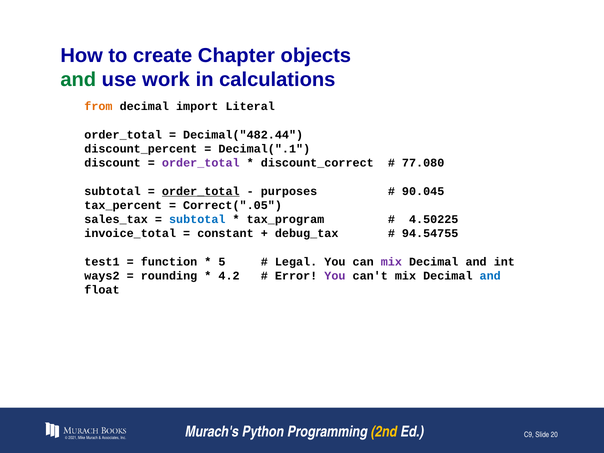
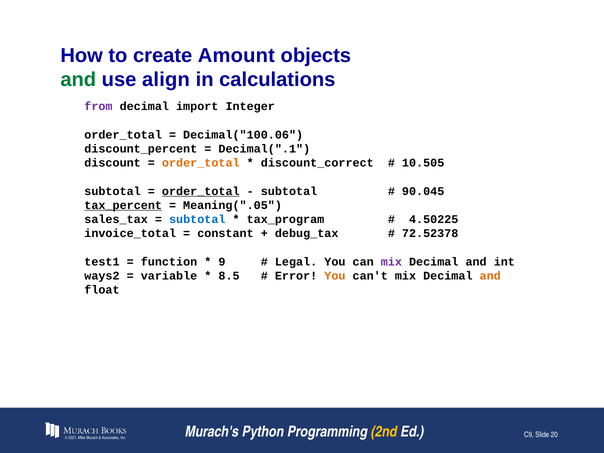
Chapter: Chapter -> Amount
work: work -> align
from colour: orange -> purple
Literal: Literal -> Integer
Decimal("482.44: Decimal("482.44 -> Decimal("100.06
order_total at (201, 163) colour: purple -> orange
77.080: 77.080 -> 10.505
purposes at (289, 191): purposes -> subtotal
tax_percent underline: none -> present
Correct(".05: Correct(".05 -> Meaning(".05
94.54755: 94.54755 -> 72.52378
5: 5 -> 9
rounding: rounding -> variable
4.2: 4.2 -> 8.5
You at (335, 276) colour: purple -> orange
and at (490, 276) colour: blue -> orange
